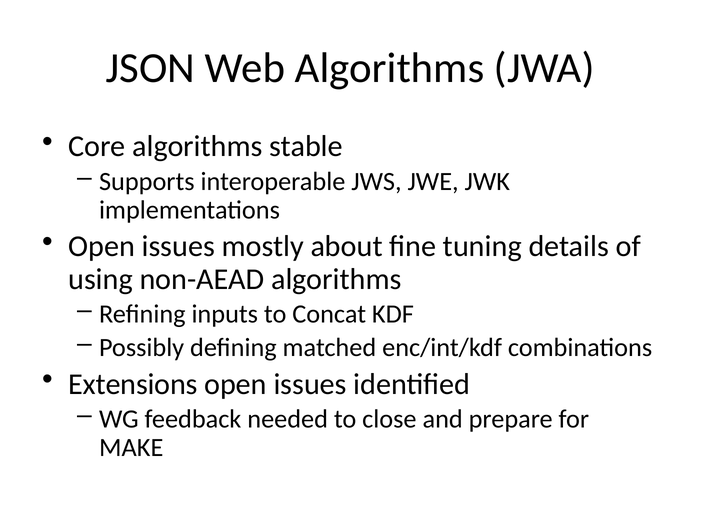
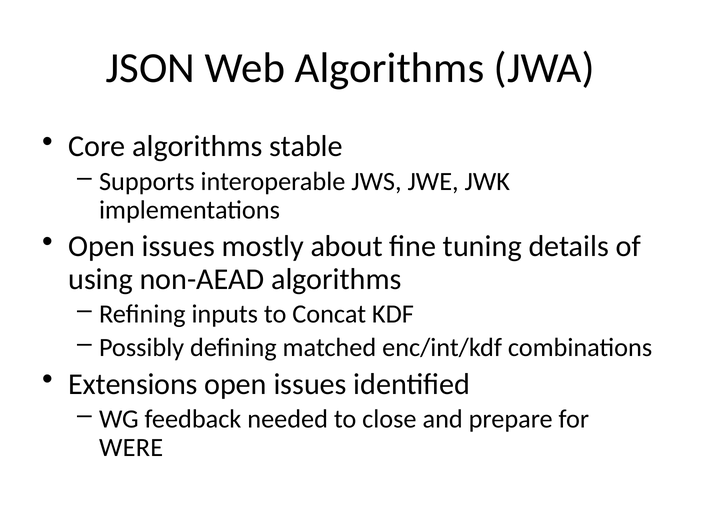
MAKE: MAKE -> WERE
